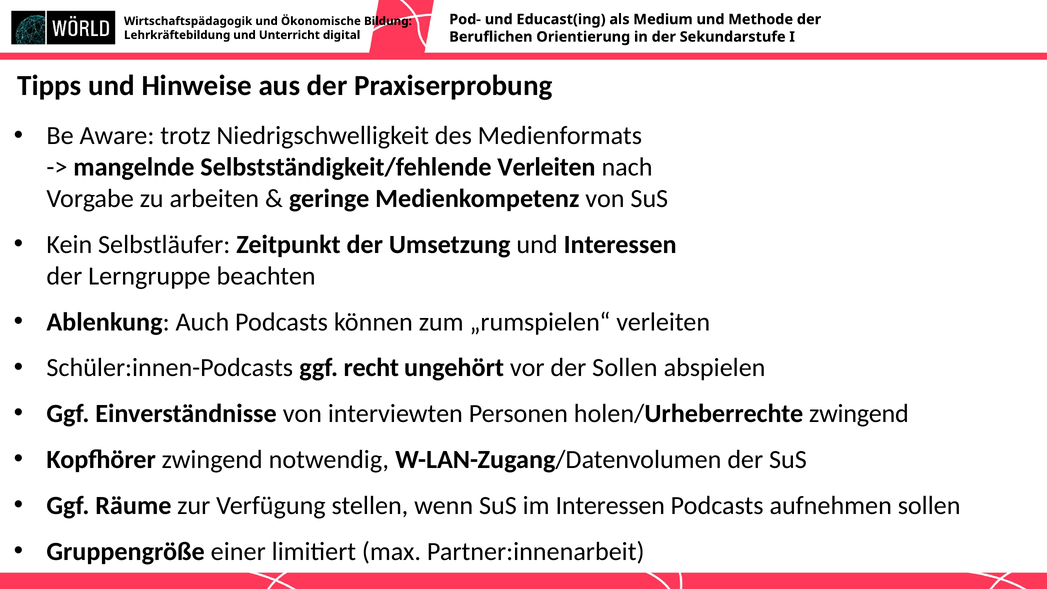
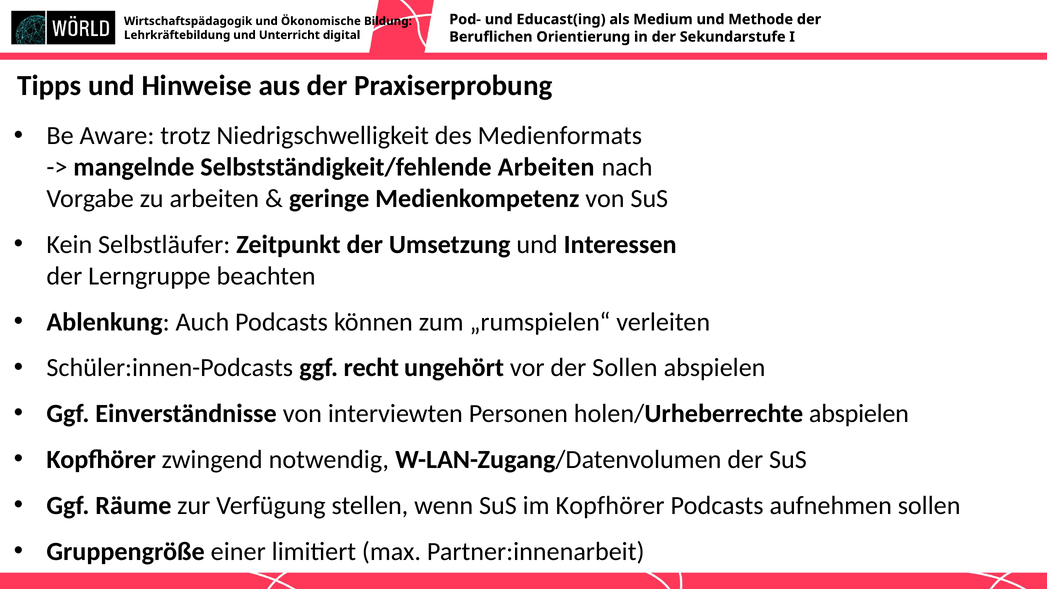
Selbstständigkeit/fehlende Verleiten: Verleiten -> Arbeiten
holen/Urheberrechte zwingend: zwingend -> abspielen
im Interessen: Interessen -> Kopfhörer
